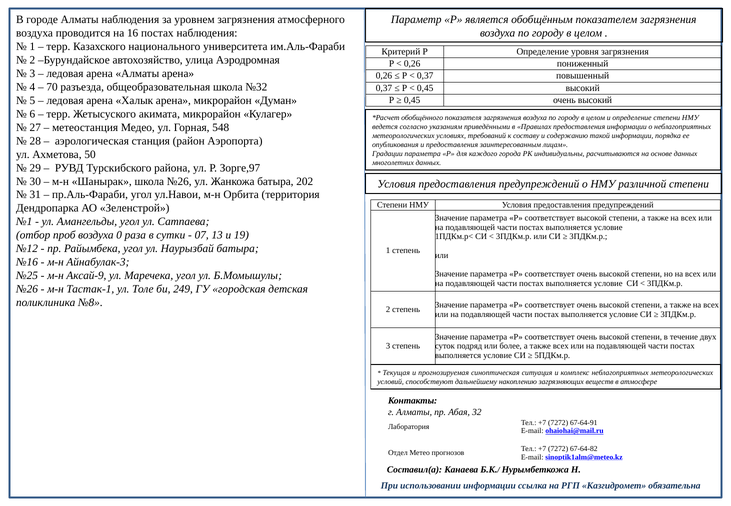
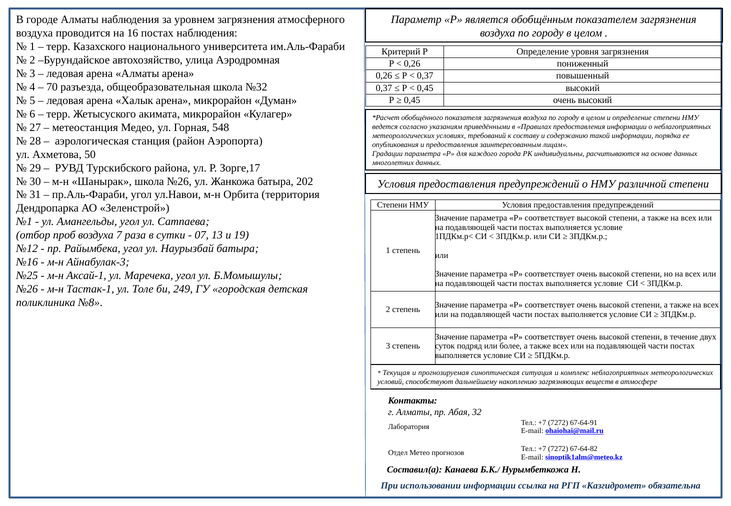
Зорге,97: Зорге,97 -> Зорге,17
0: 0 -> 7
Аксай-9: Аксай-9 -> Аксай-1
